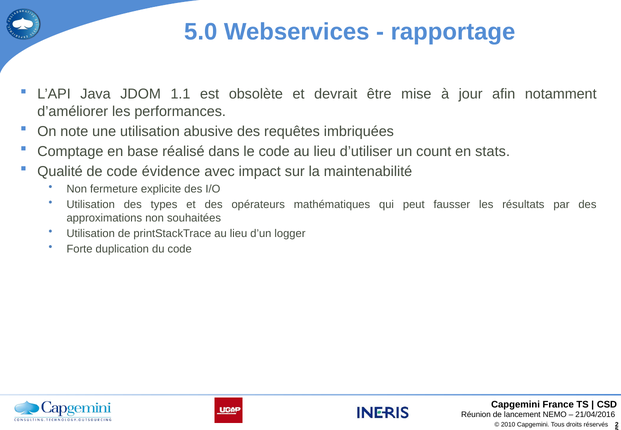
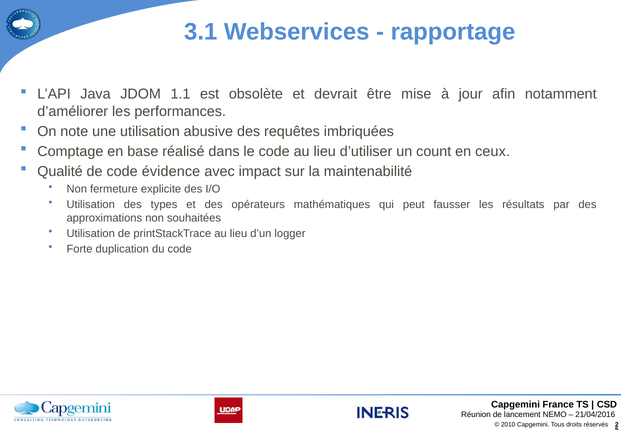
5.0: 5.0 -> 3.1
stats: stats -> ceux
